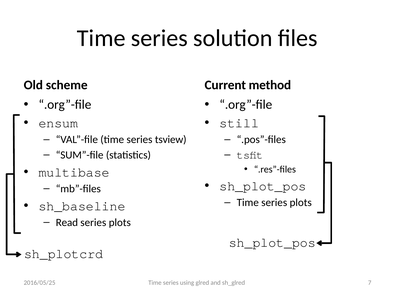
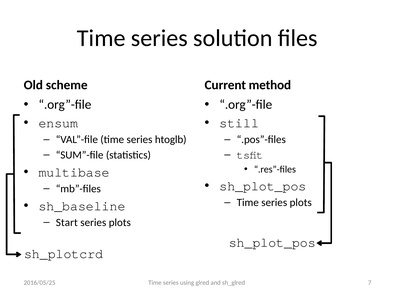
tsview: tsview -> htoglb
Read: Read -> Start
